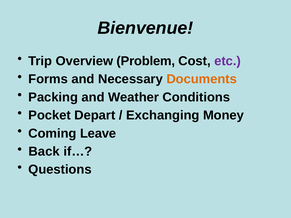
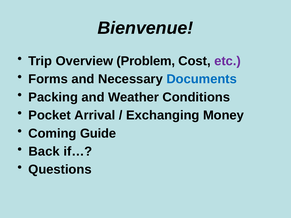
Documents colour: orange -> blue
Depart: Depart -> Arrival
Leave: Leave -> Guide
